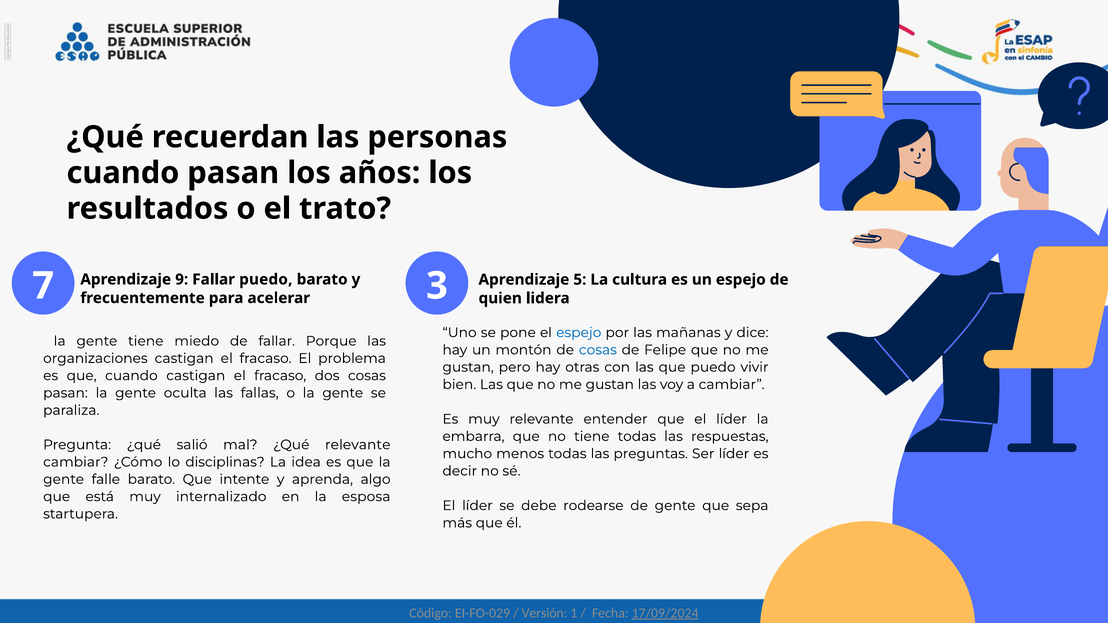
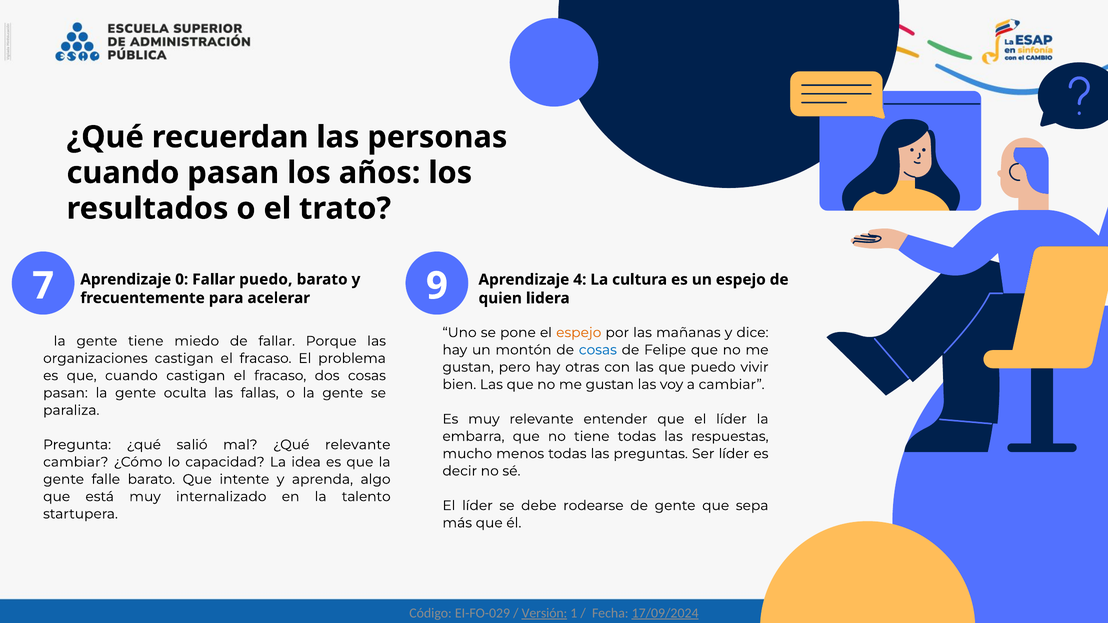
9: 9 -> 0
5: 5 -> 4
3: 3 -> 9
espejo at (579, 333) colour: blue -> orange
disciplinas: disciplinas -> capacidad
esposa: esposa -> talento
Versión underline: none -> present
